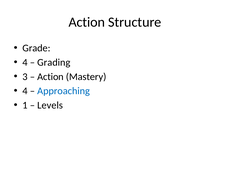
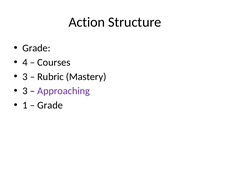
Grading: Grading -> Courses
Action at (51, 77): Action -> Rubric
4 at (25, 91): 4 -> 3
Approaching colour: blue -> purple
Levels at (50, 106): Levels -> Grade
